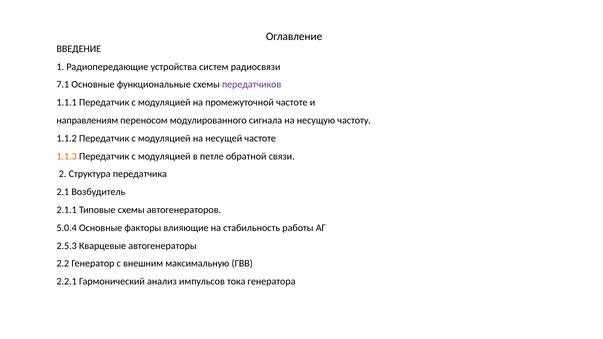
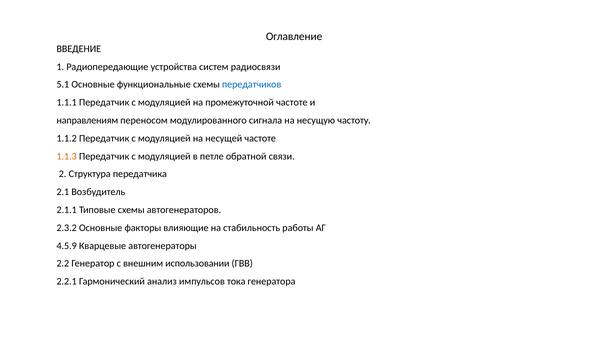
7.1: 7.1 -> 5.1
передатчиков colour: purple -> blue
5.0.4: 5.0.4 -> 2.3.2
2.5.3: 2.5.3 -> 4.5.9
максимальную: максимальную -> использовании
